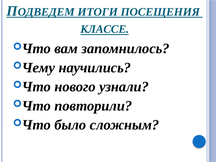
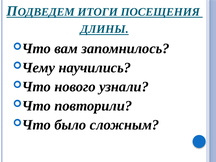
КЛАССЕ: КЛАССЕ -> ДЛИНЫ
